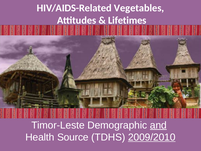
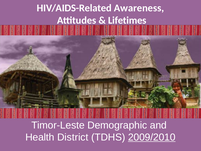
Vegetables: Vegetables -> Awareness
and underline: present -> none
Source: Source -> District
